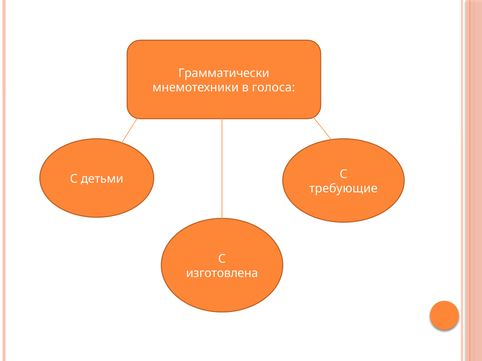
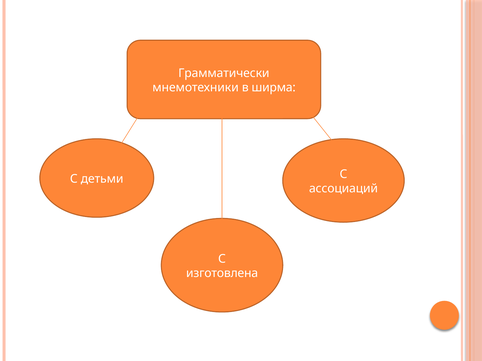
голоса: голоса -> ширма
требующие: требующие -> ассоциаций
